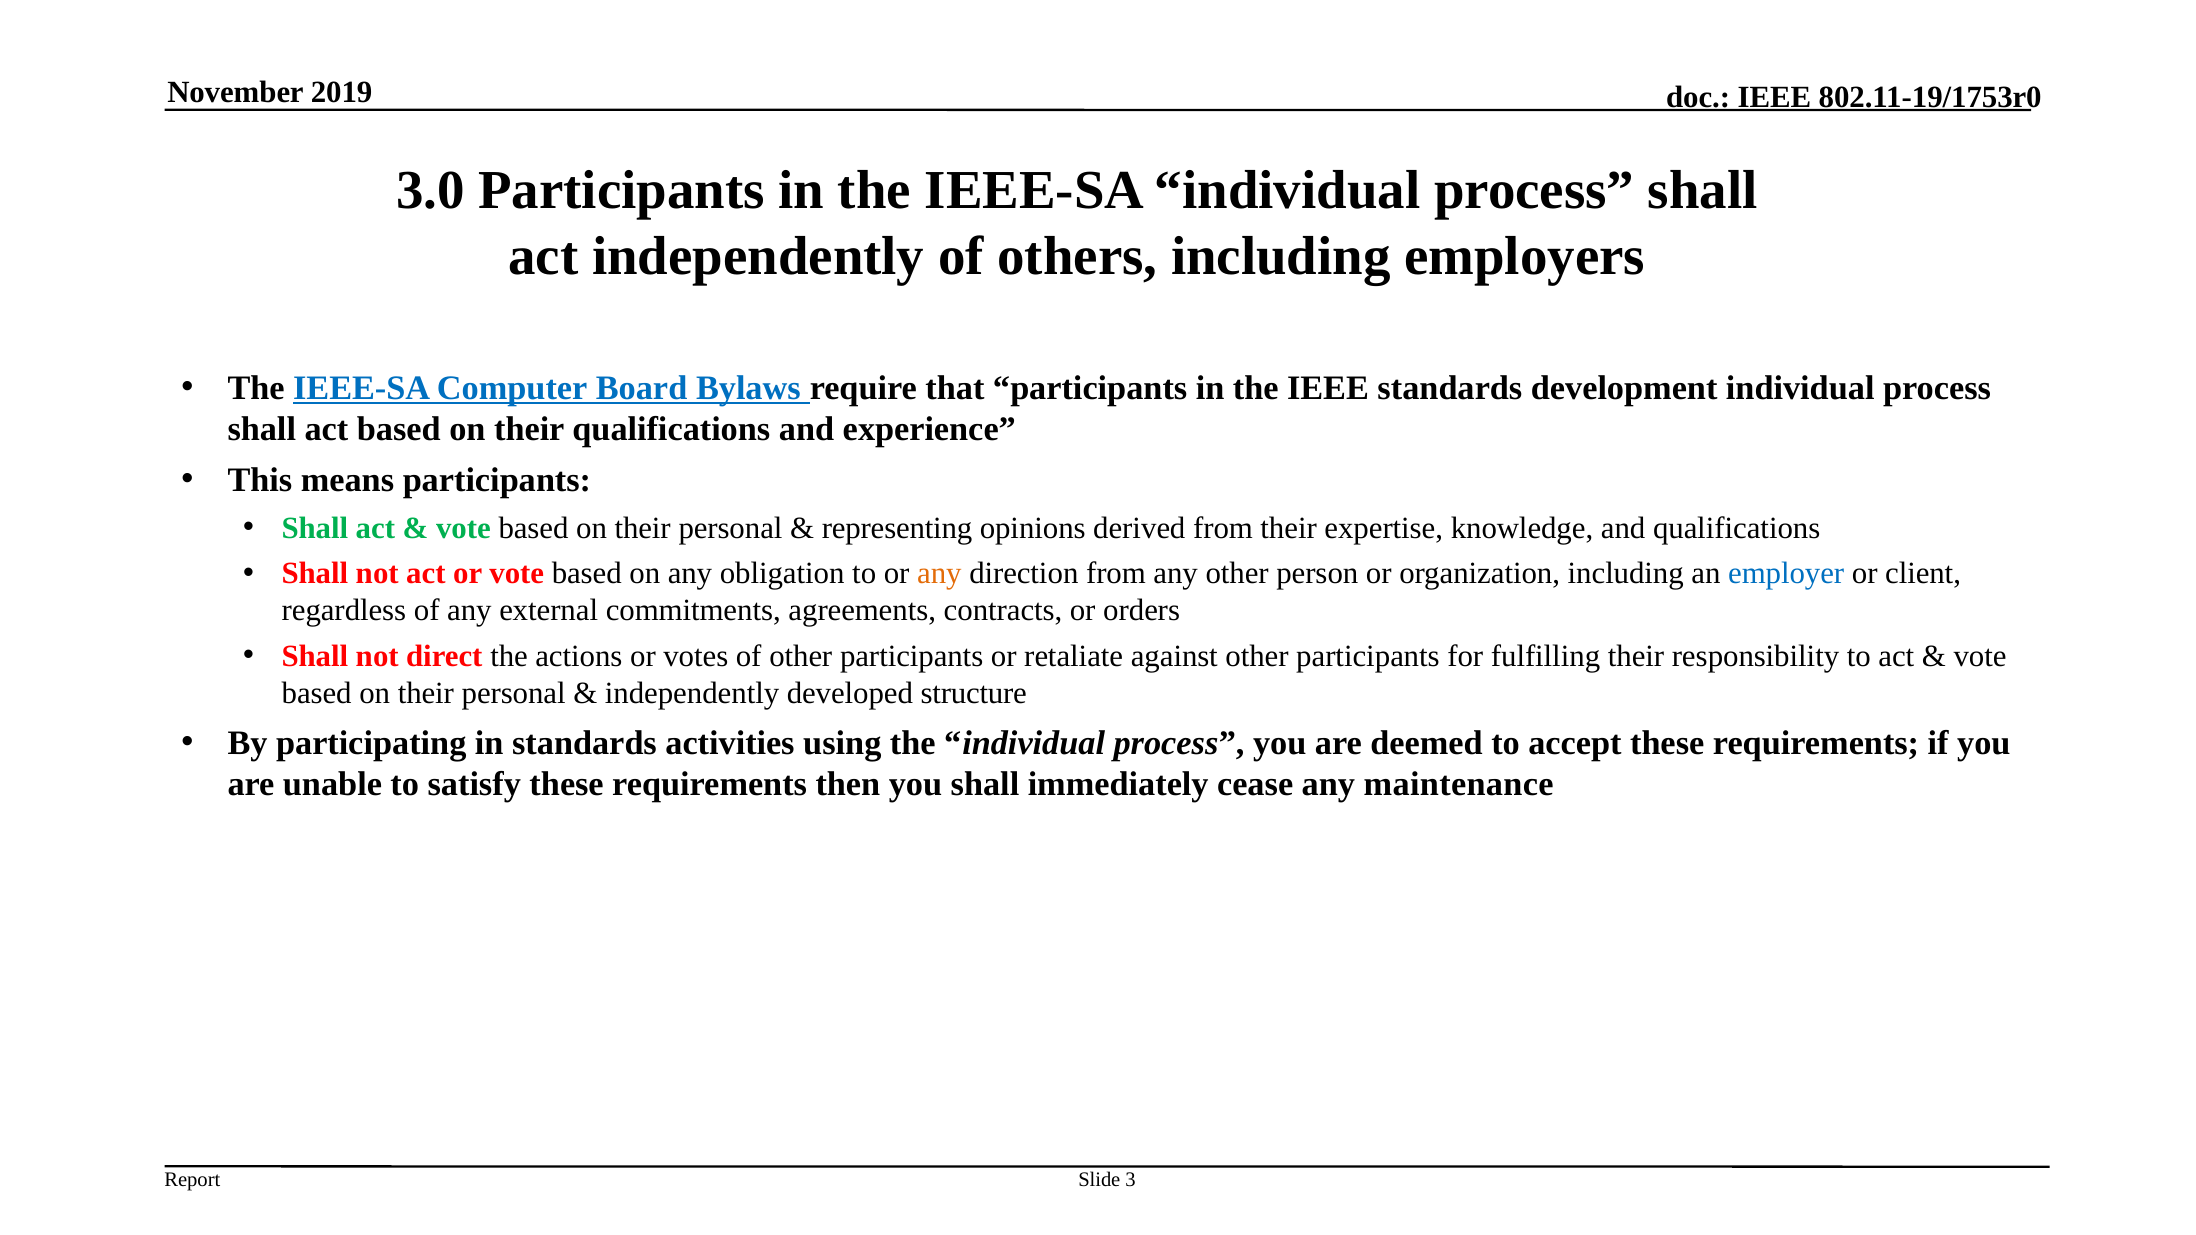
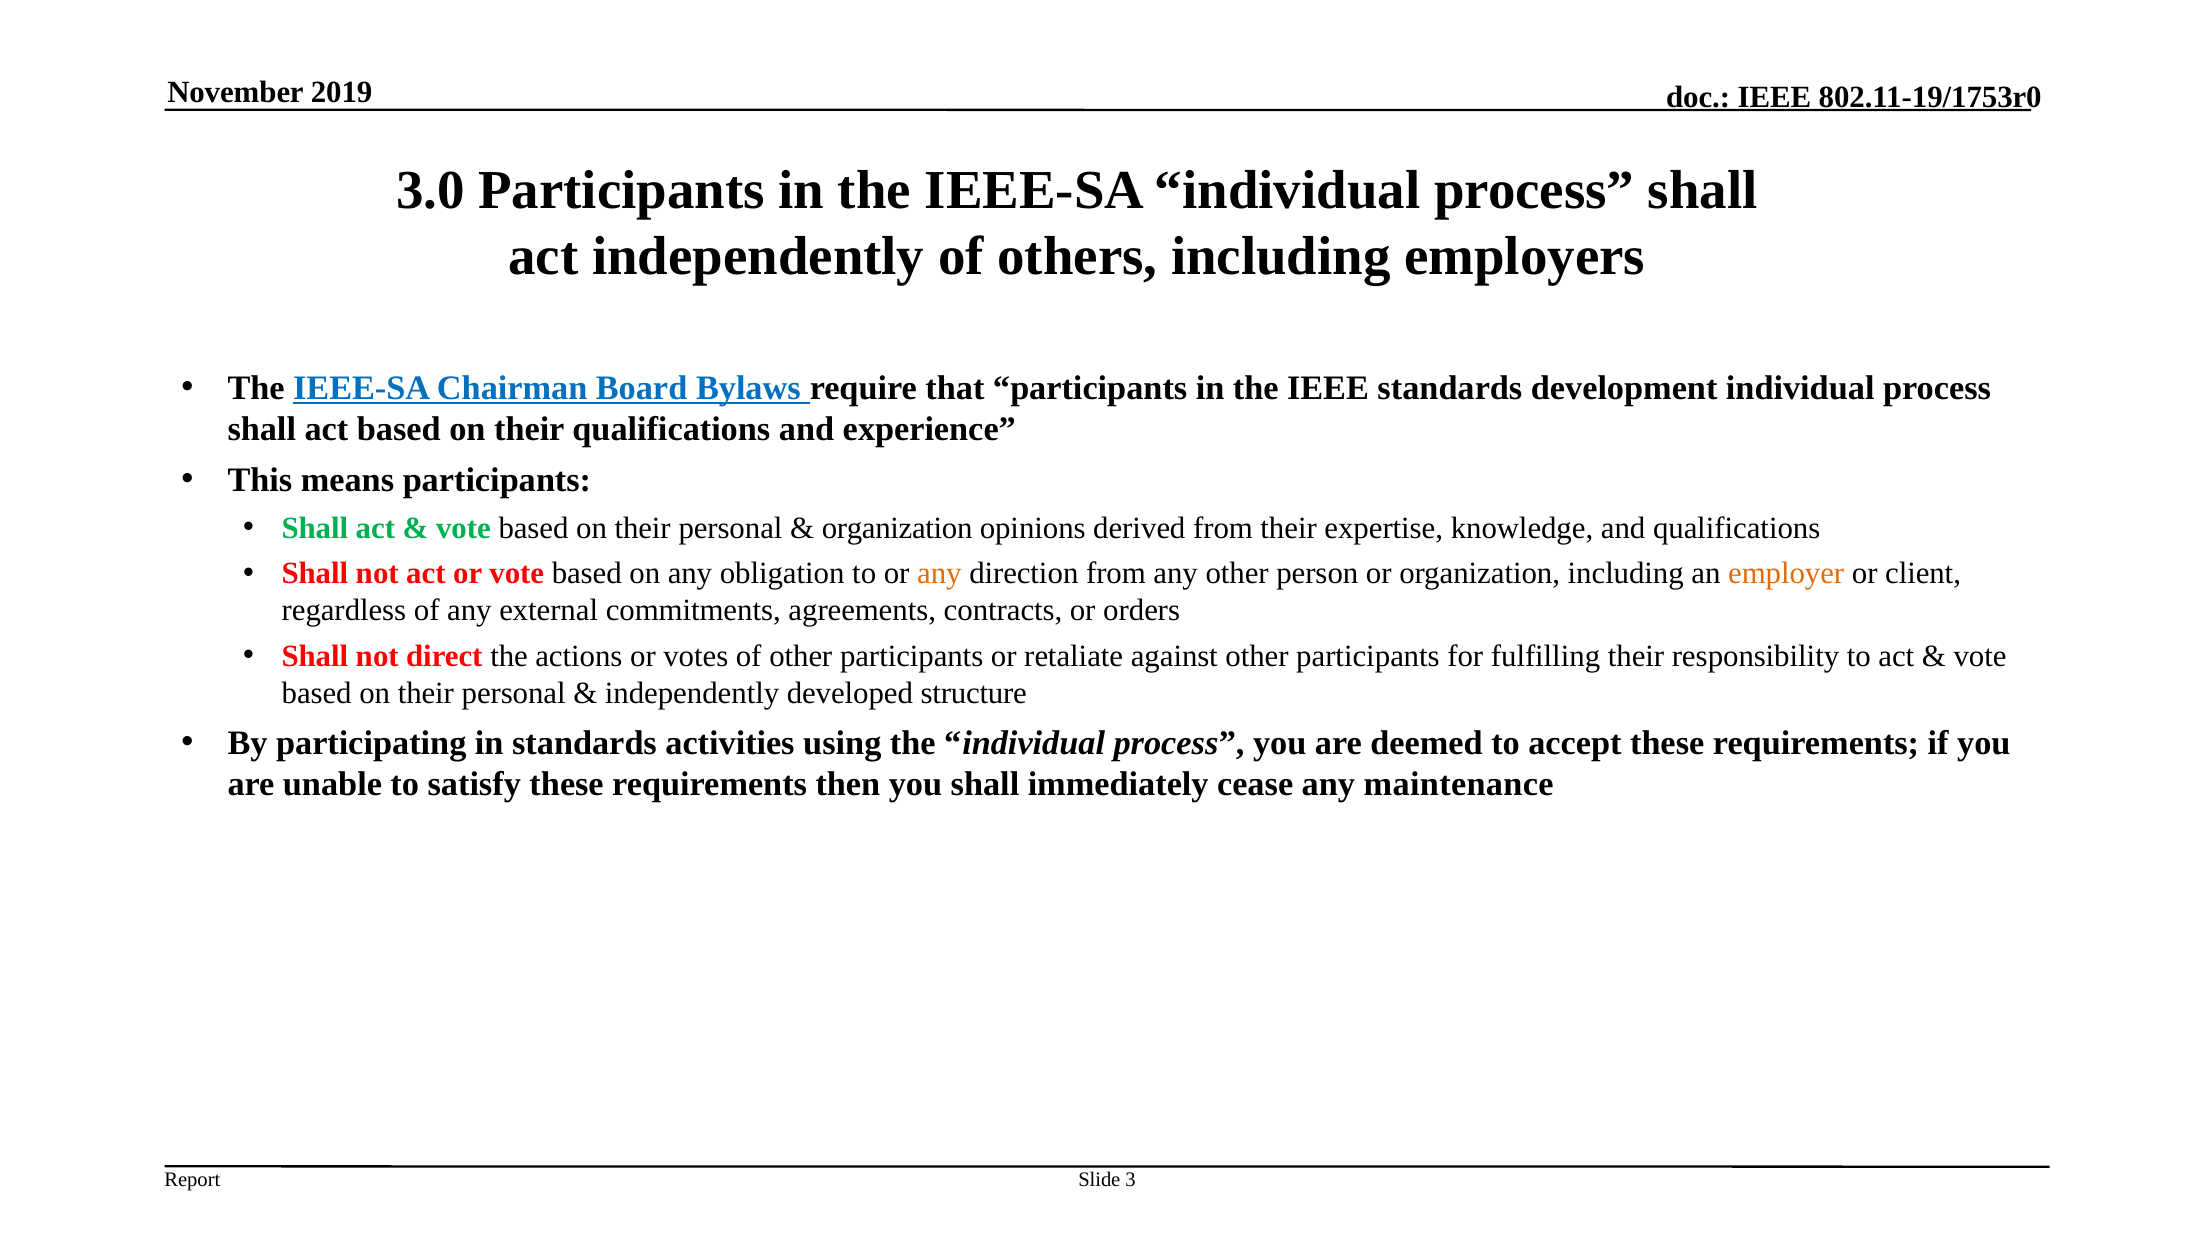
Computer: Computer -> Chairman
representing at (897, 528): representing -> organization
employer colour: blue -> orange
